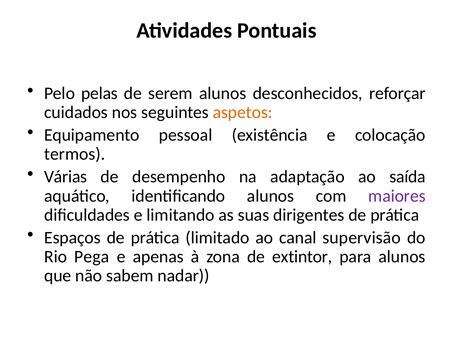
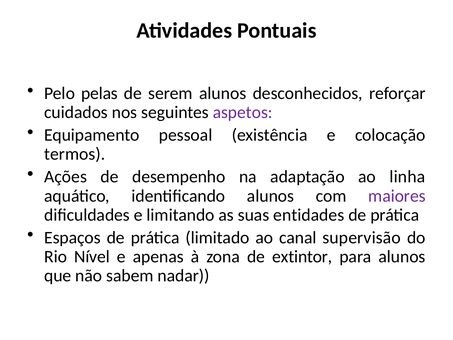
aspetos colour: orange -> purple
Várias: Várias -> Ações
saída: saída -> linha
dirigentes: dirigentes -> entidades
Pega: Pega -> Nível
